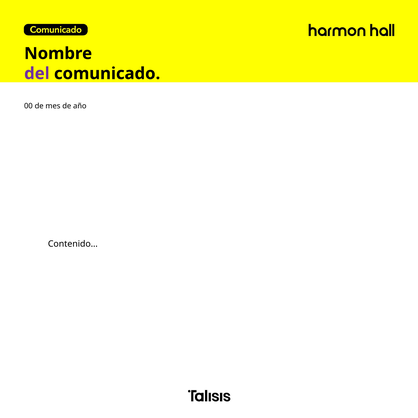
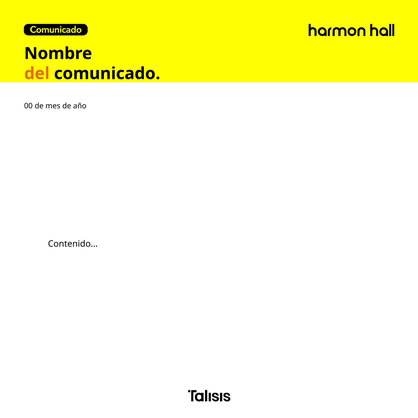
del colour: purple -> orange
